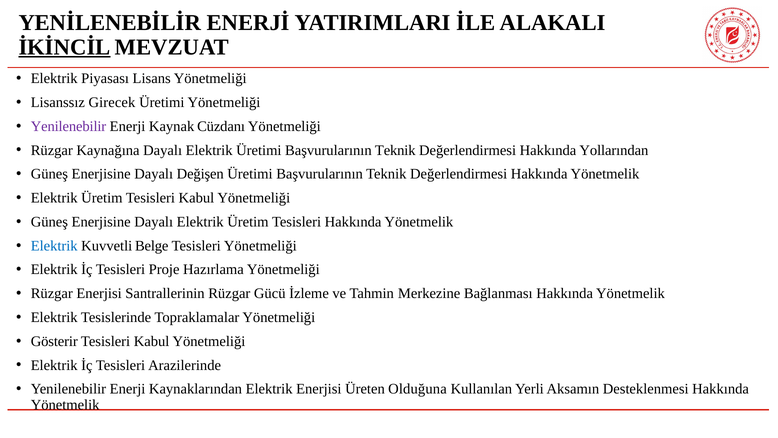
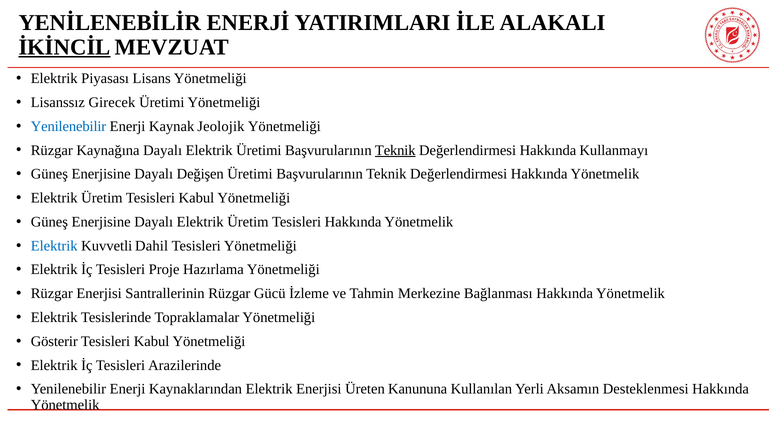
Yenilenebilir at (68, 126) colour: purple -> blue
Cüzdanı: Cüzdanı -> Jeolojik
Teknik at (395, 150) underline: none -> present
Yollarından: Yollarından -> Kullanmayı
Belge: Belge -> Dahil
Olduğuna: Olduğuna -> Kanununa
